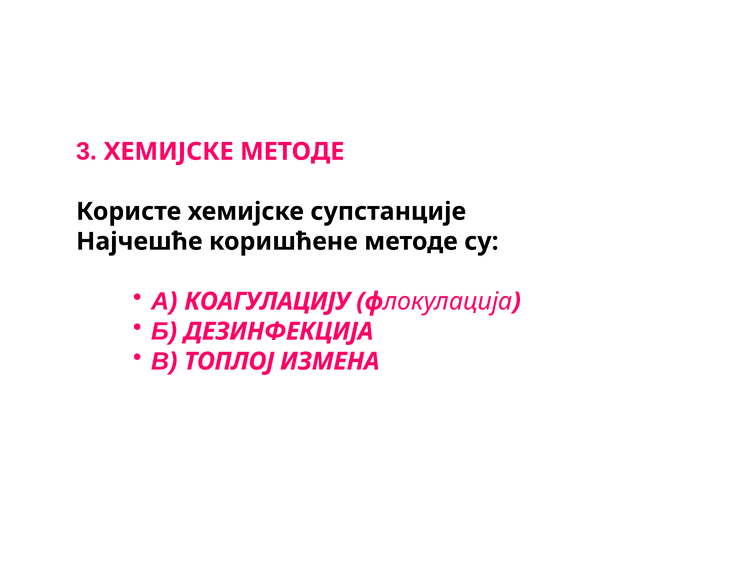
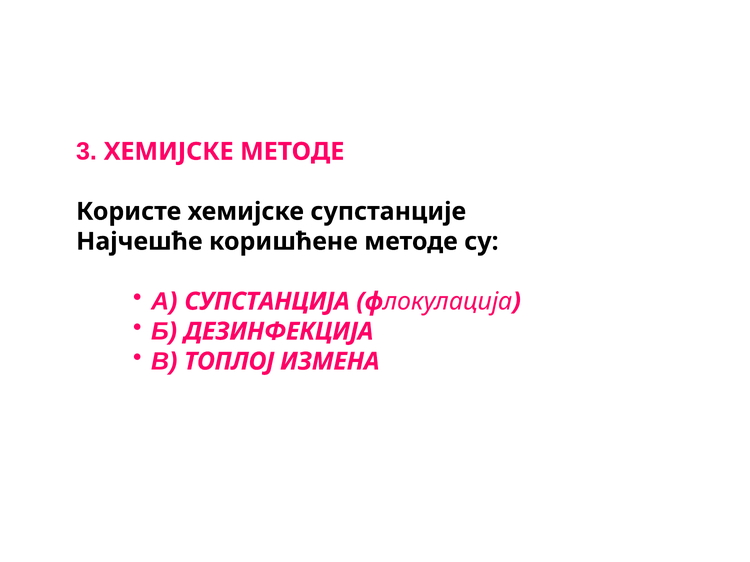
КОАГУЛАЦИЈУ: КОАГУЛАЦИЈУ -> СУПСТАНЦИЈА
